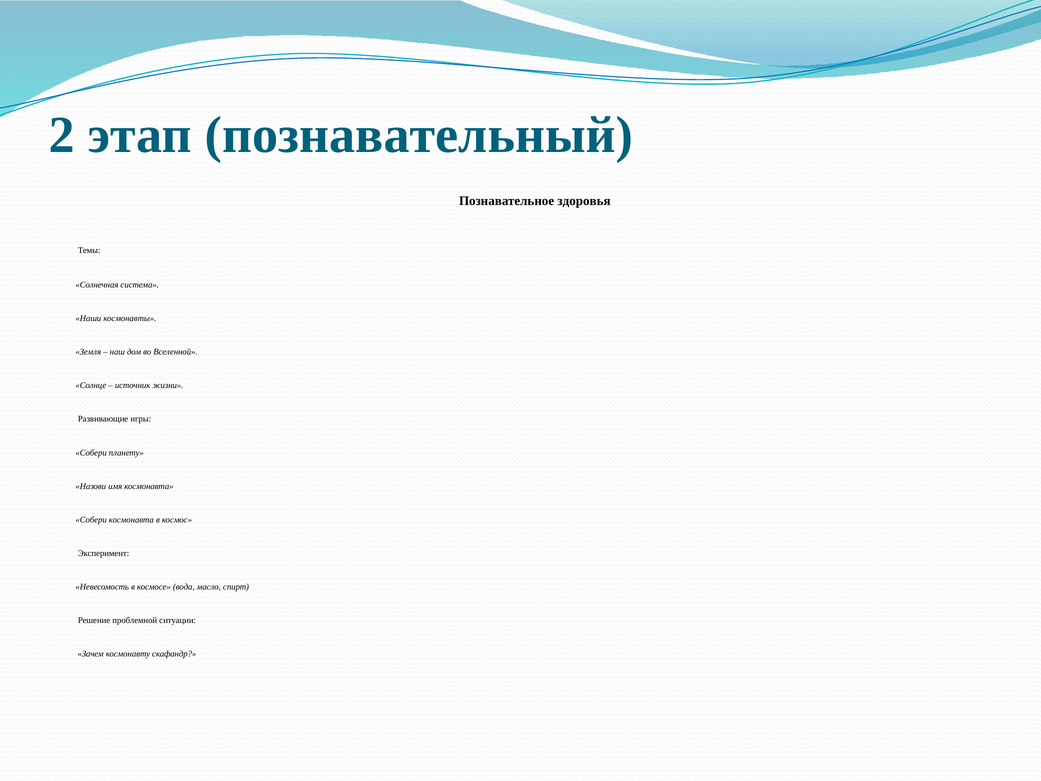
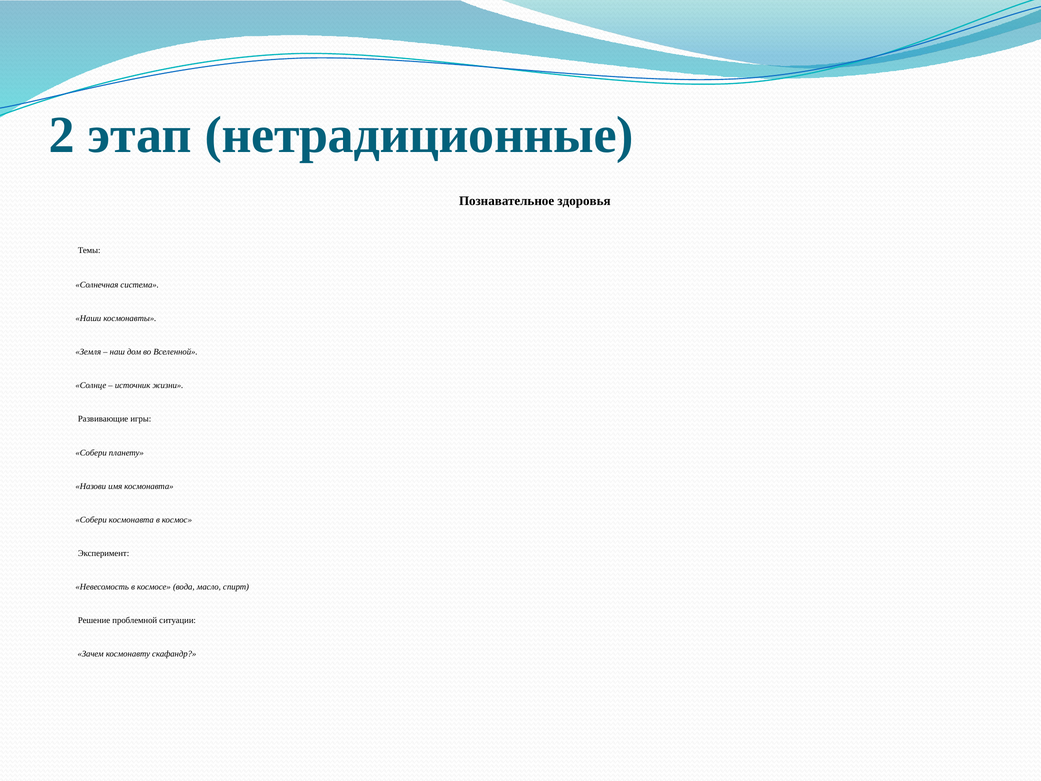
познавательный: познавательный -> нетрадиционные
